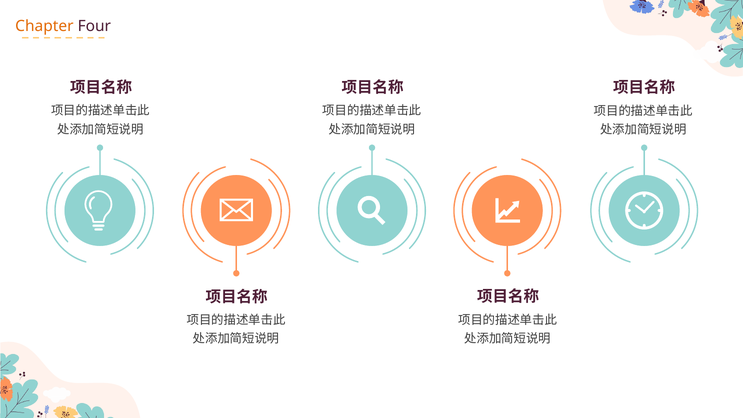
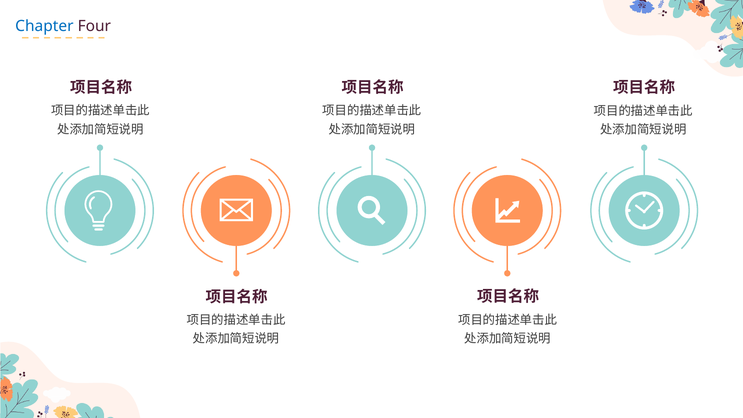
Chapter colour: orange -> blue
